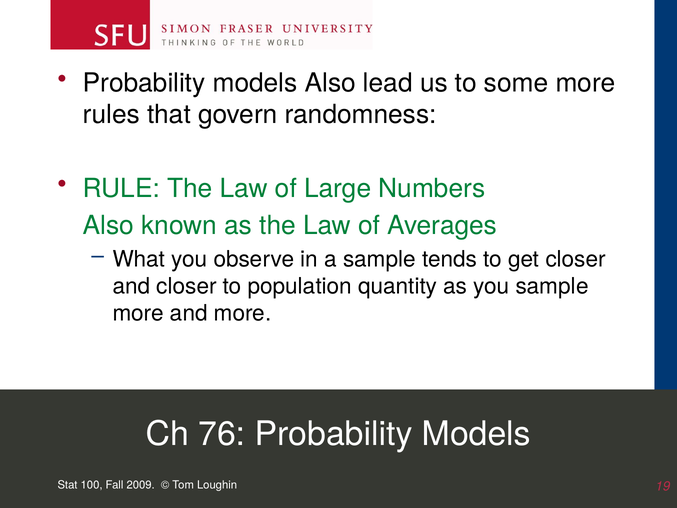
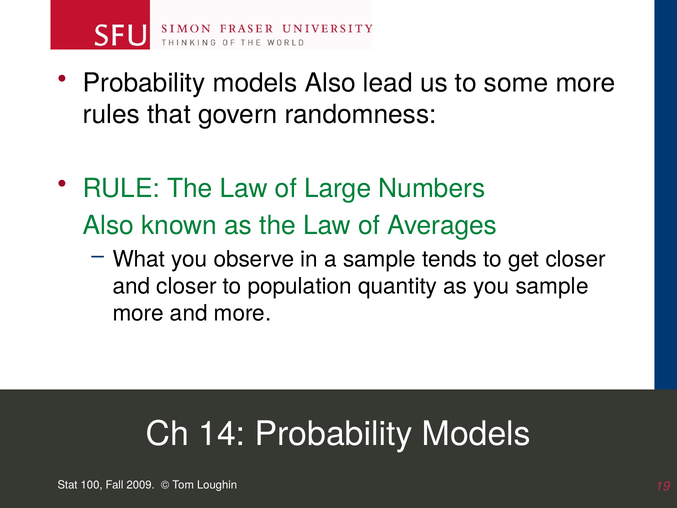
76: 76 -> 14
